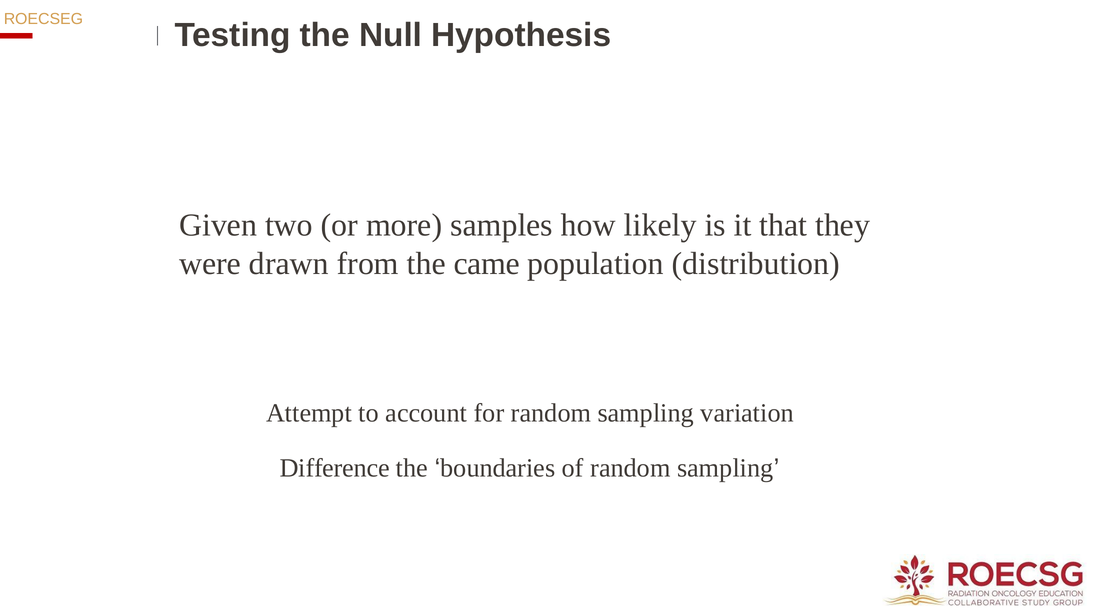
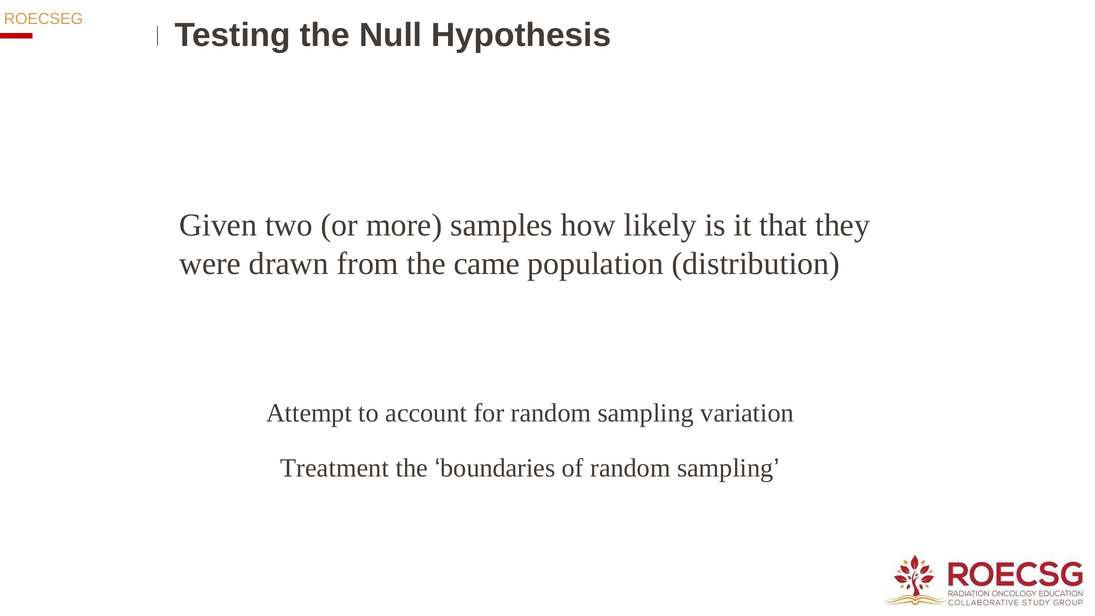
Difference: Difference -> Treatment
